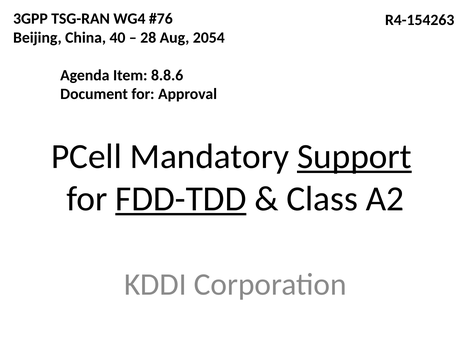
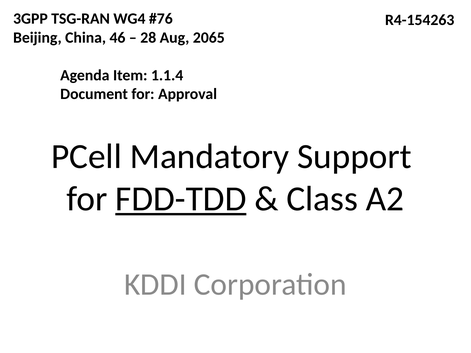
40: 40 -> 46
2054: 2054 -> 2065
8.8.6: 8.8.6 -> 1.1.4
Support underline: present -> none
